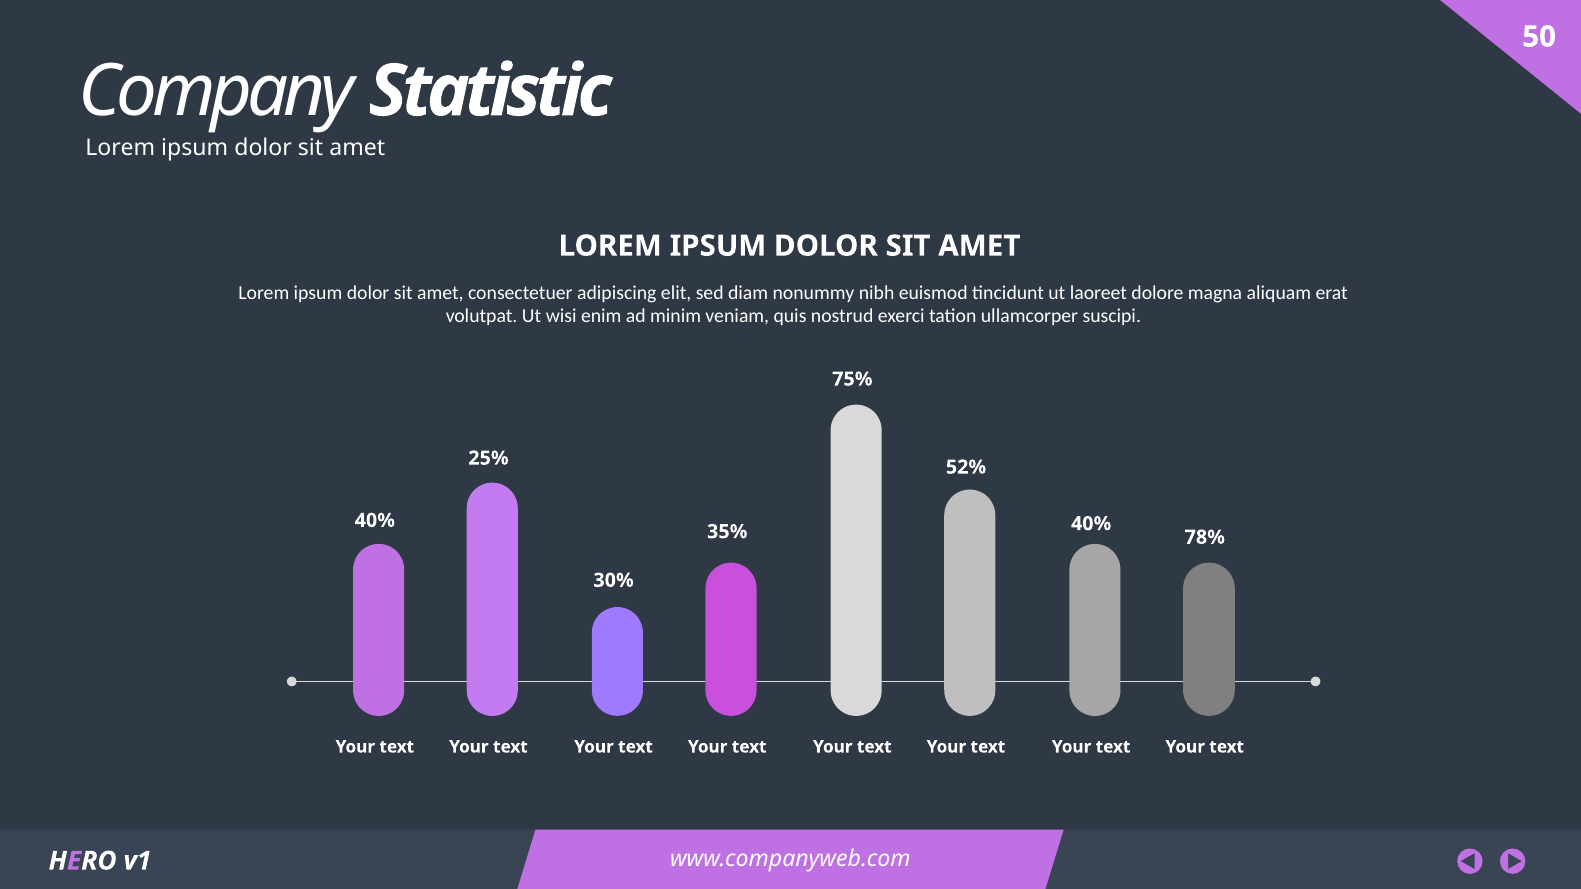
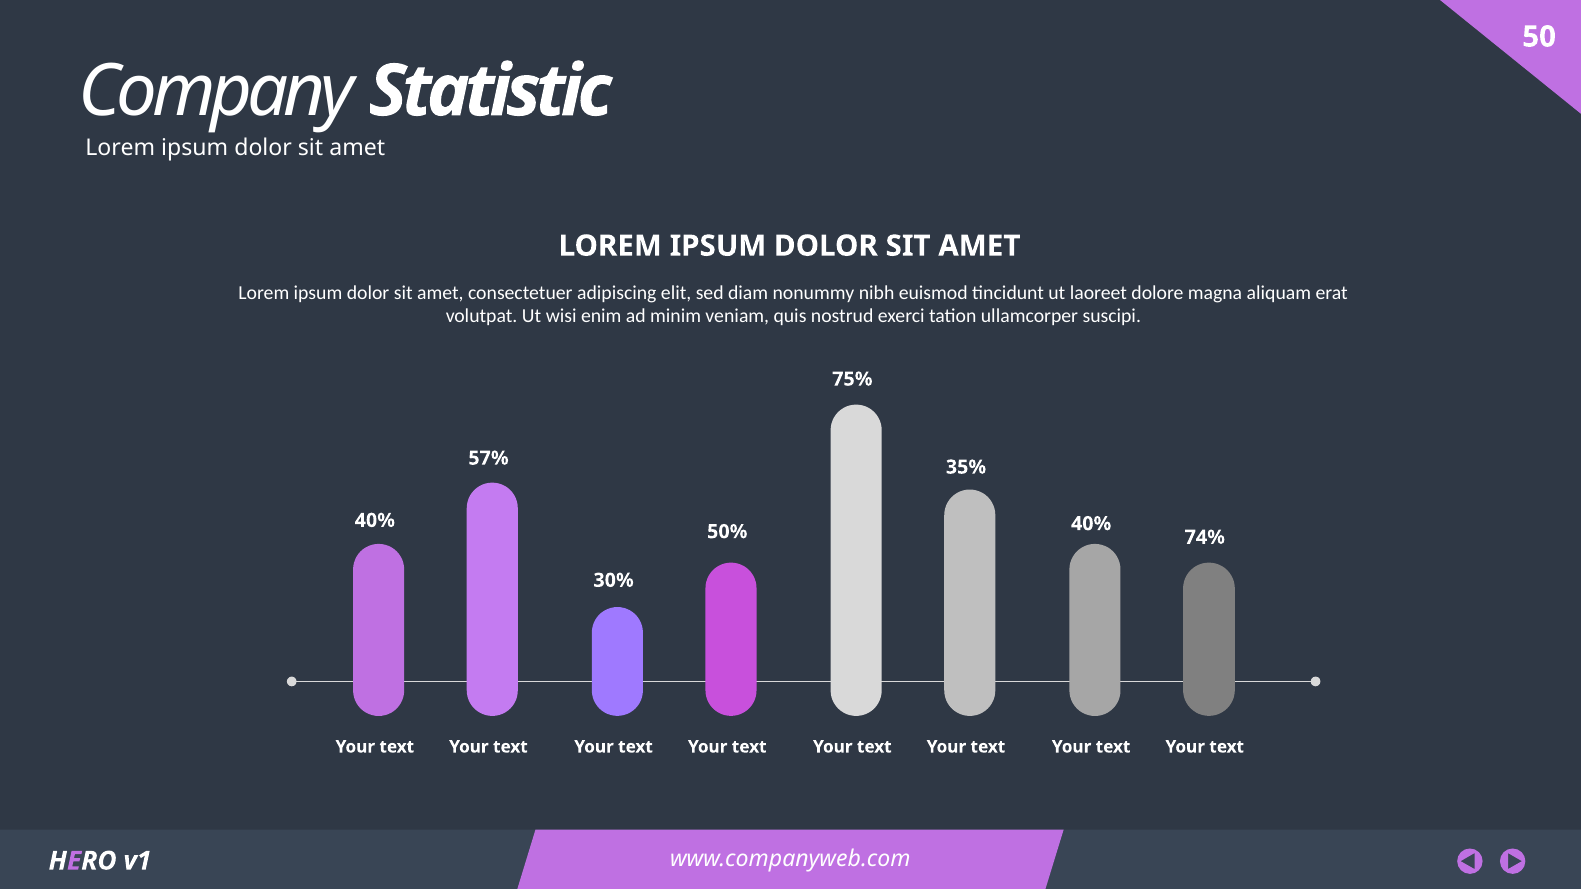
25%: 25% -> 57%
52%: 52% -> 35%
35%: 35% -> 50%
78%: 78% -> 74%
